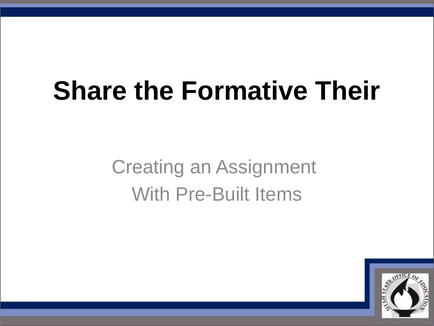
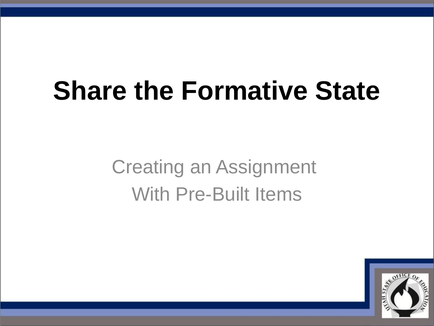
Their: Their -> State
